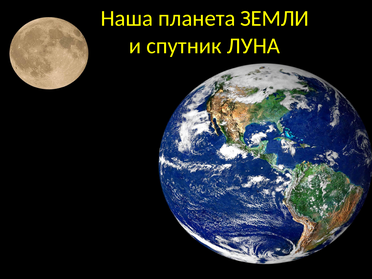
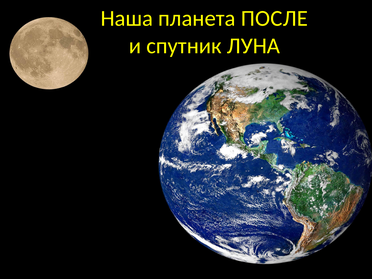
ЗЕМЛИ: ЗЕМЛИ -> ПОСЛЕ
